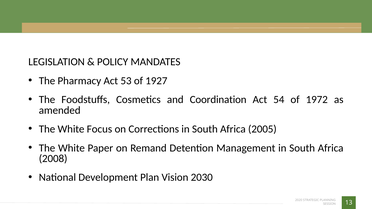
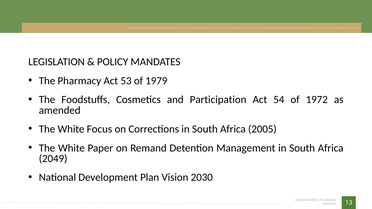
1927: 1927 -> 1979
Coordination: Coordination -> Participation
2008: 2008 -> 2049
